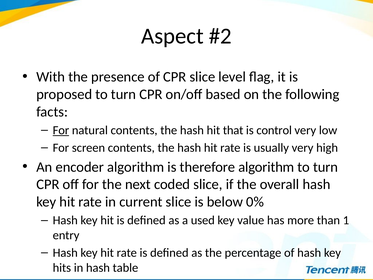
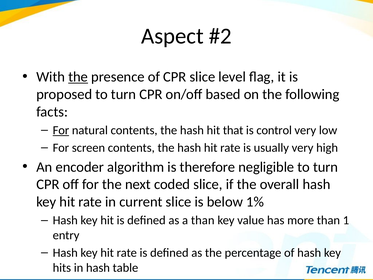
the at (78, 77) underline: none -> present
therefore algorithm: algorithm -> negligible
0%: 0% -> 1%
a used: used -> than
